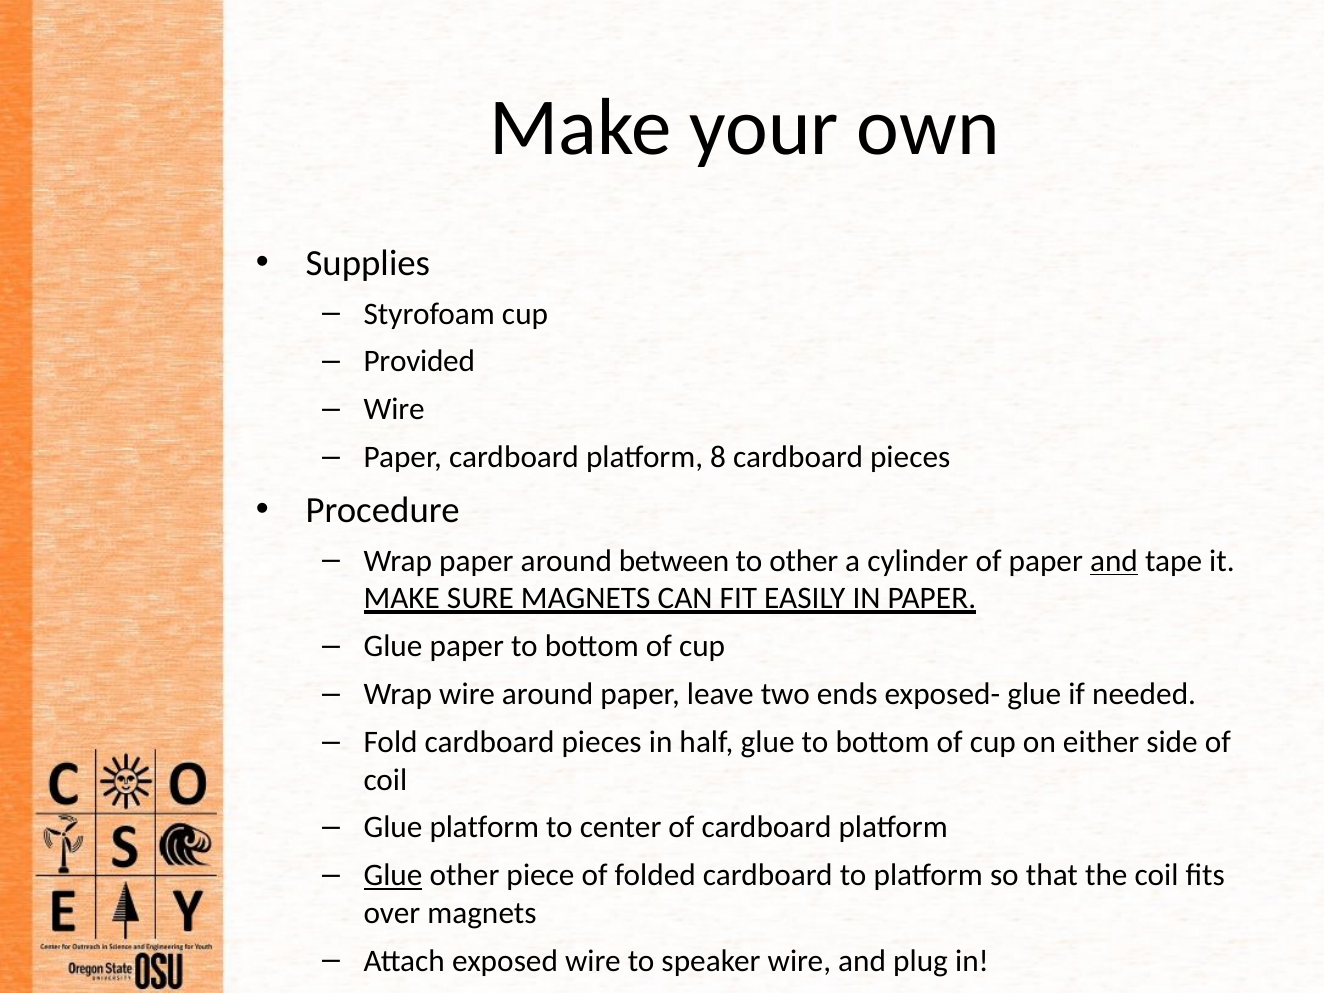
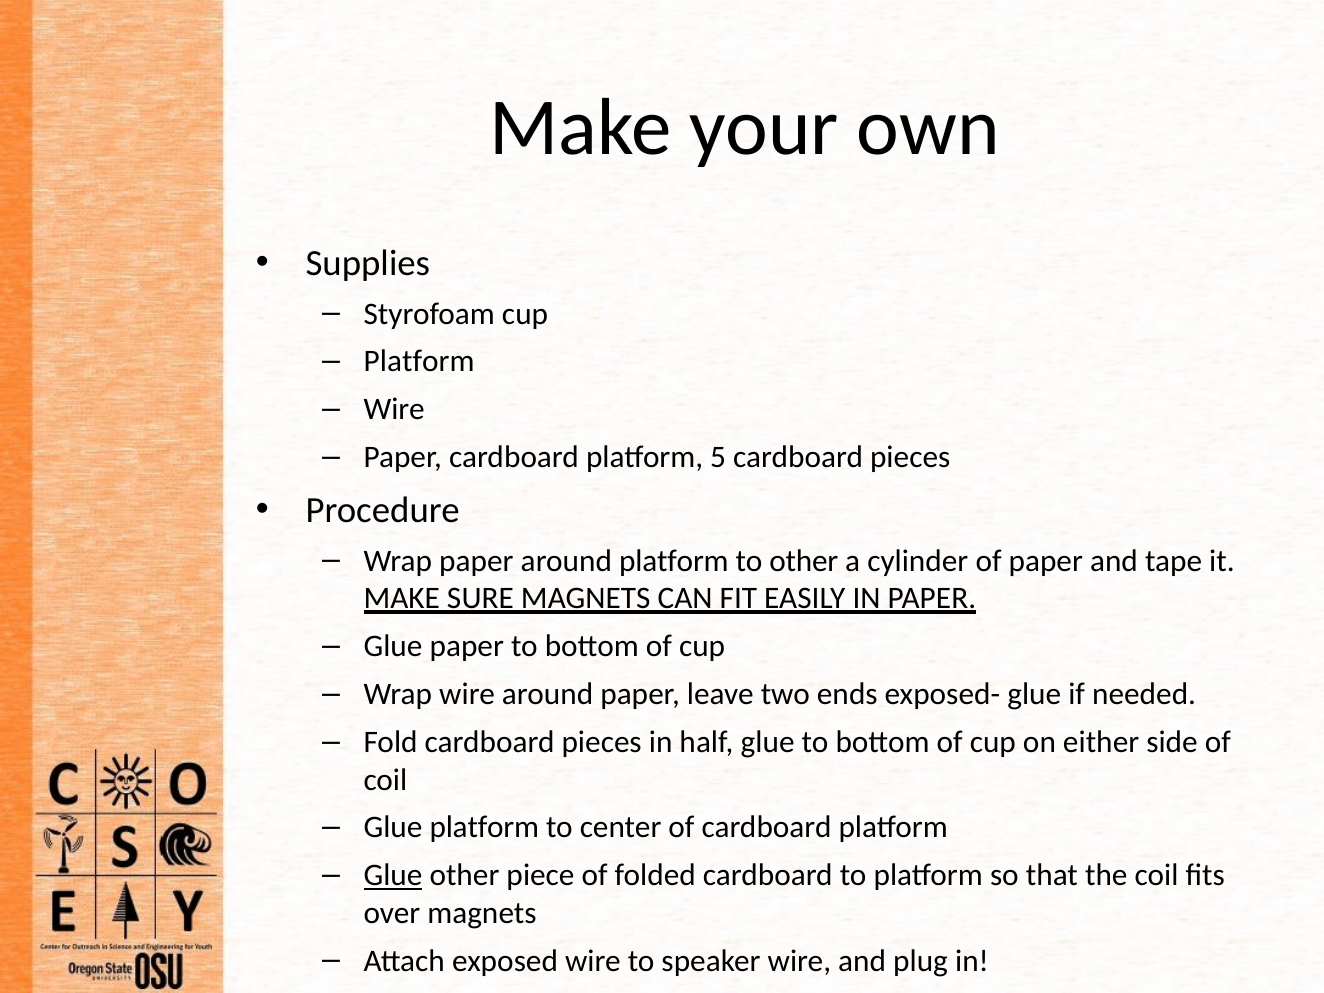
Provided at (419, 362): Provided -> Platform
8: 8 -> 5
around between: between -> platform
and at (1114, 561) underline: present -> none
